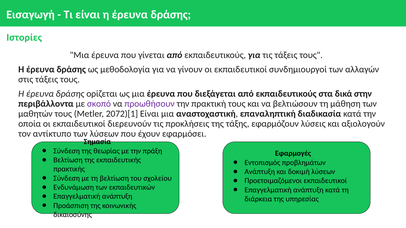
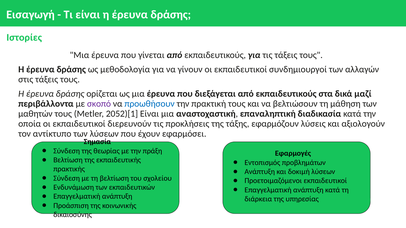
στην: στην -> μαζί
προωθήσουν colour: purple -> blue
2072)[1: 2072)[1 -> 2052)[1
